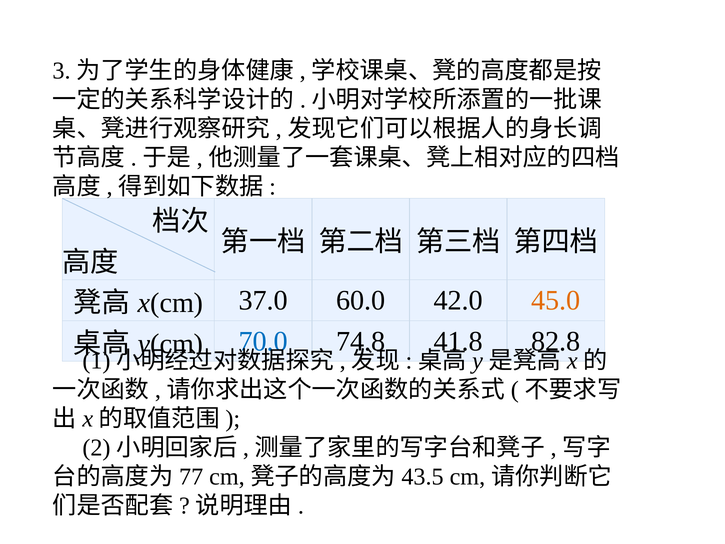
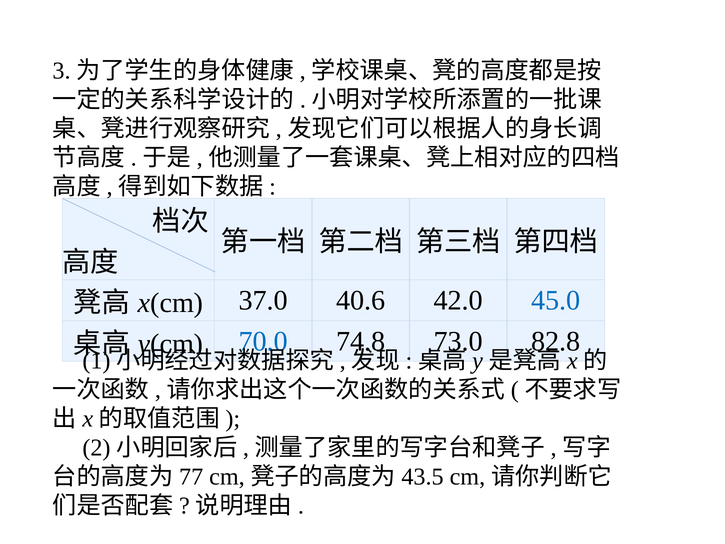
60.0: 60.0 -> 40.6
45.0 colour: orange -> blue
41.8: 41.8 -> 73.0
